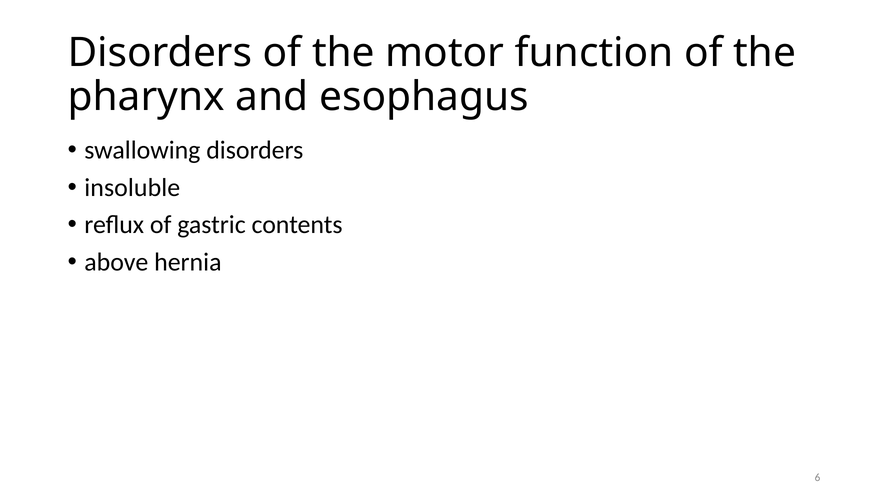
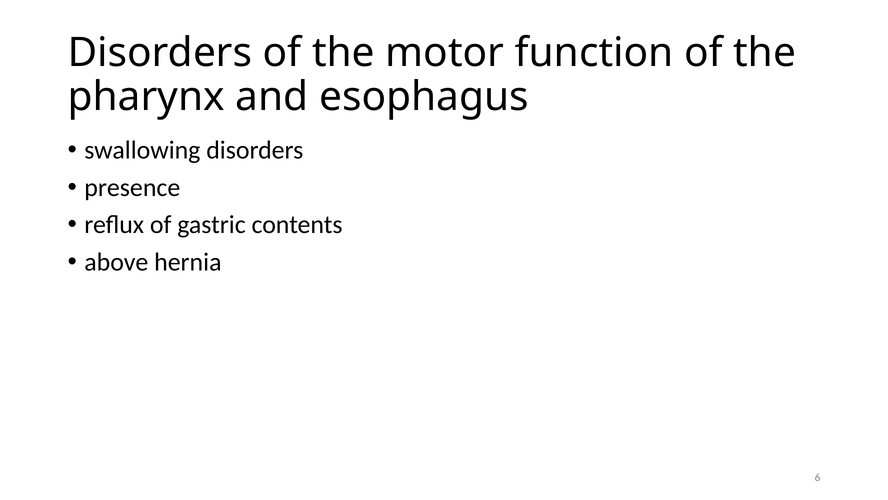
insoluble: insoluble -> presence
